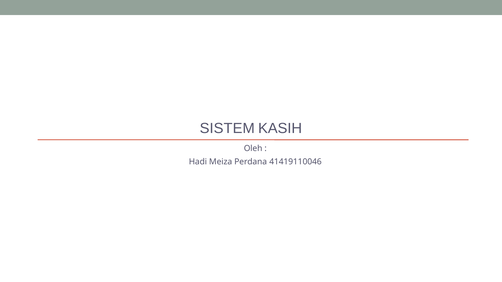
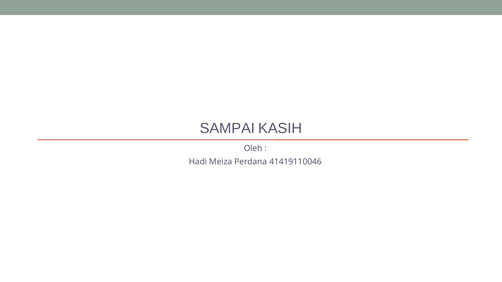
SISTEM: SISTEM -> SAMPAI
